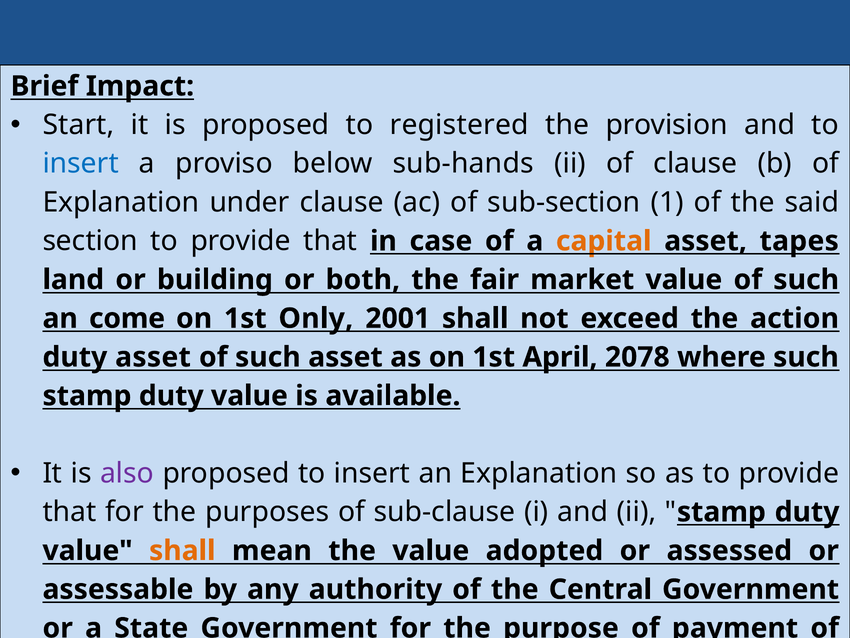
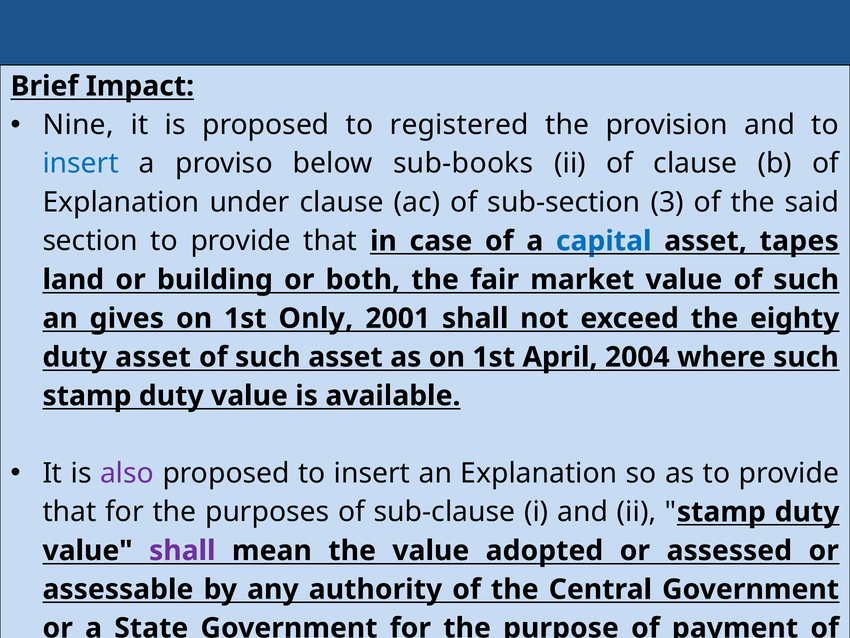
Start: Start -> Nine
sub-hands: sub-hands -> sub-books
1: 1 -> 3
capital colour: orange -> blue
come: come -> gives
action: action -> eighty
2078: 2078 -> 2004
shall at (182, 550) colour: orange -> purple
